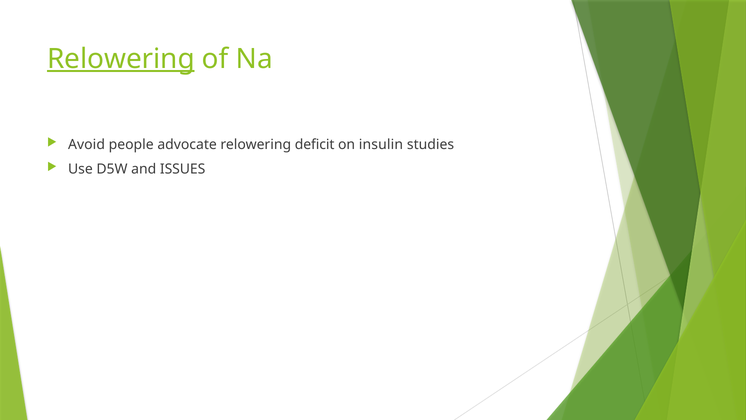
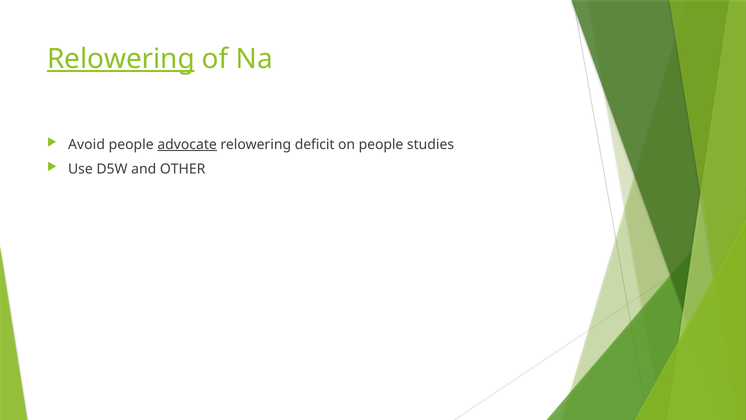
advocate underline: none -> present
on insulin: insulin -> people
ISSUES: ISSUES -> OTHER
